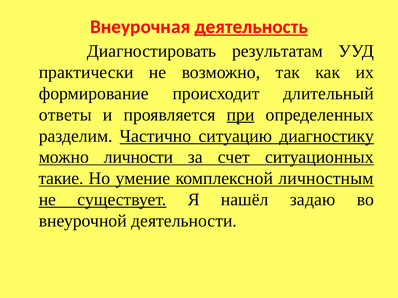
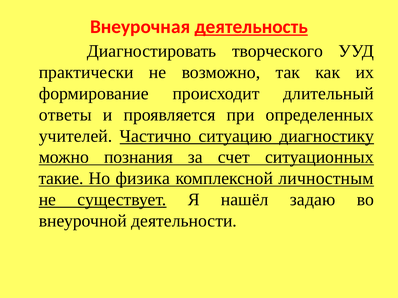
результатам: результатам -> творческого
при underline: present -> none
разделим: разделим -> учителей
личности: личности -> познания
умение: умение -> физика
